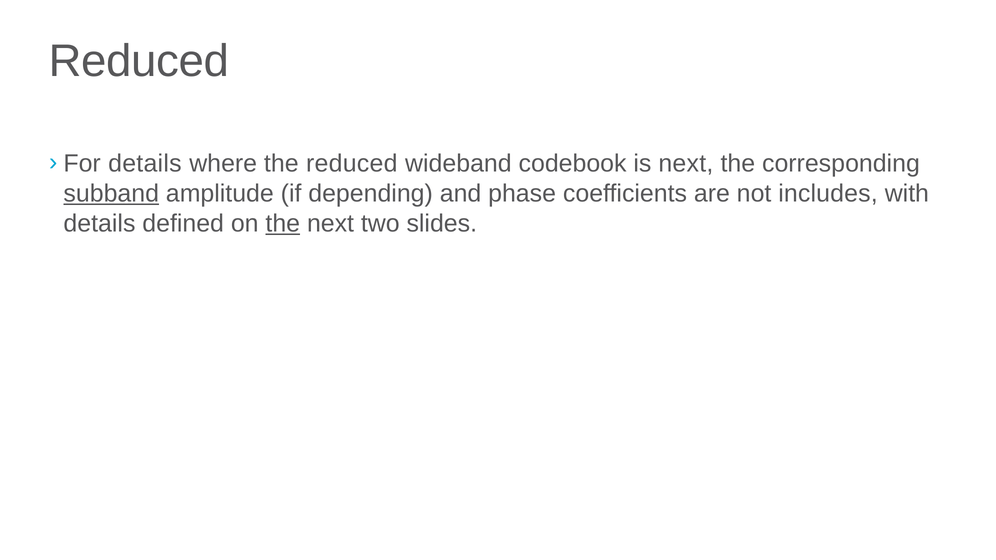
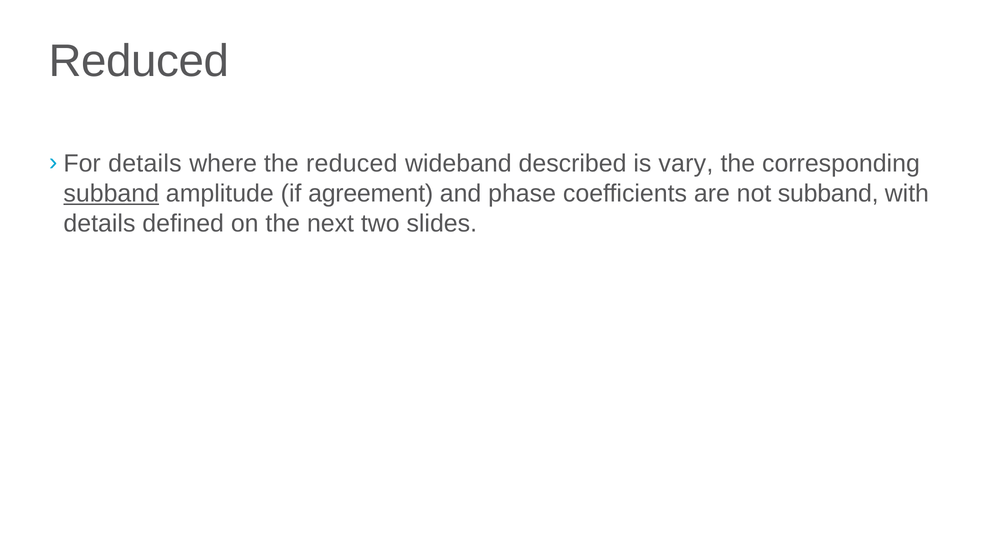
codebook: codebook -> described
is next: next -> vary
depending: depending -> agreement
not includes: includes -> subband
the at (283, 223) underline: present -> none
